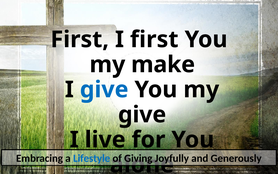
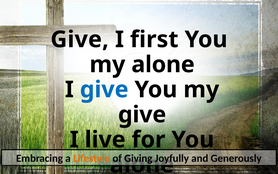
First at (80, 39): First -> Give
my make: make -> alone
Lifestyle colour: blue -> orange
